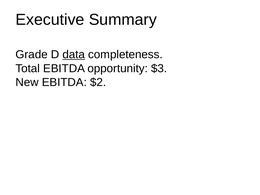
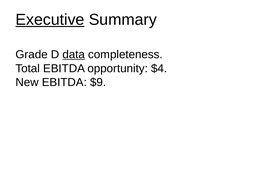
Executive underline: none -> present
$3: $3 -> $4
$2: $2 -> $9
